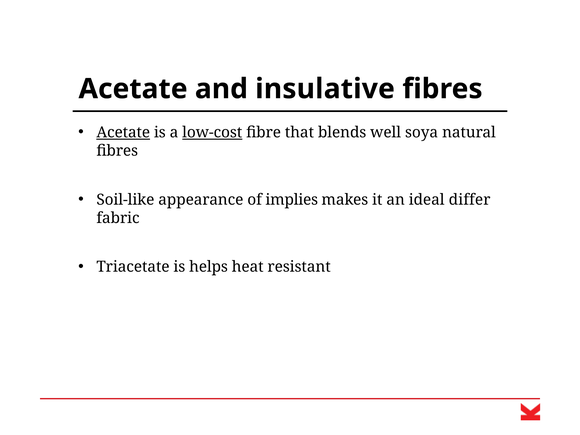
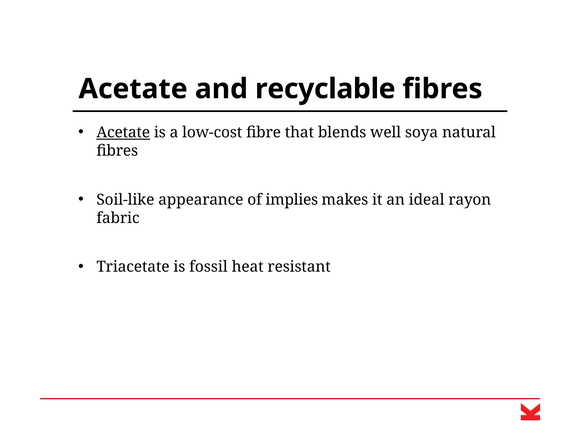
insulative: insulative -> recyclable
low-cost underline: present -> none
differ: differ -> rayon
helps: helps -> fossil
